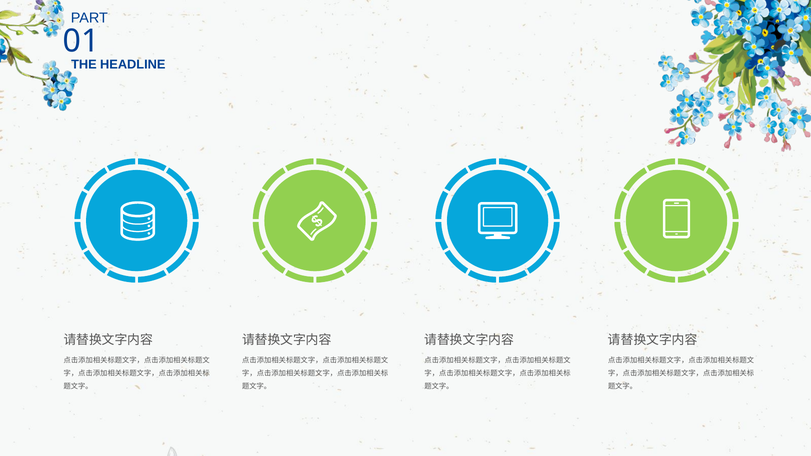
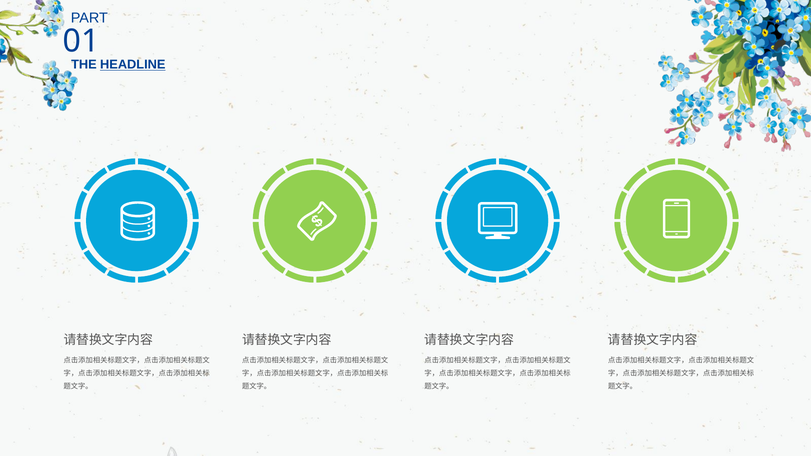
HEADLINE underline: none -> present
